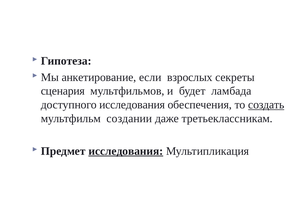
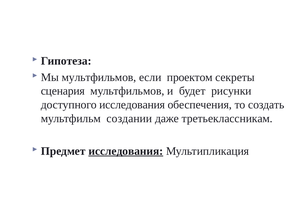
Мы анкетирование: анкетирование -> мультфильмов
взрослых: взрослых -> проектом
ламбада: ламбада -> рисунки
создать underline: present -> none
